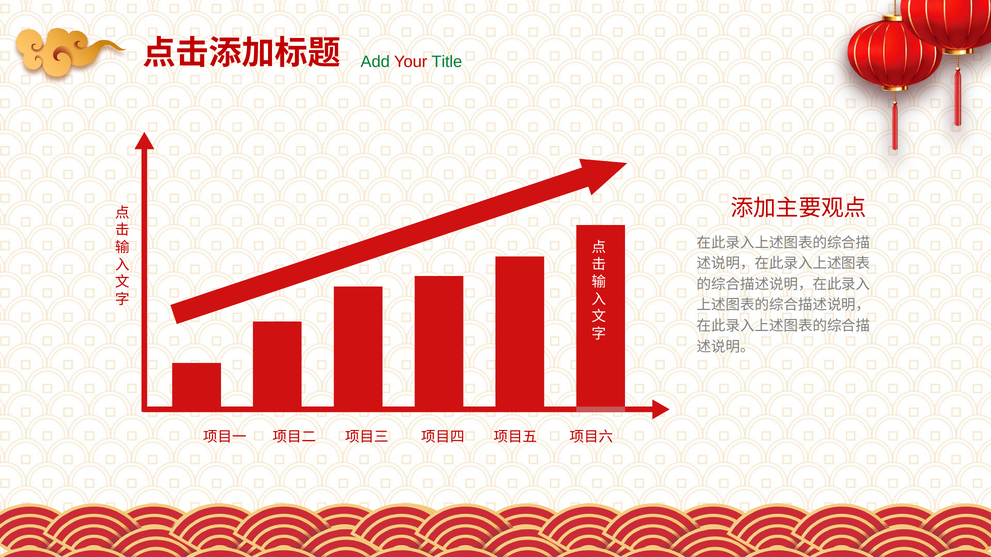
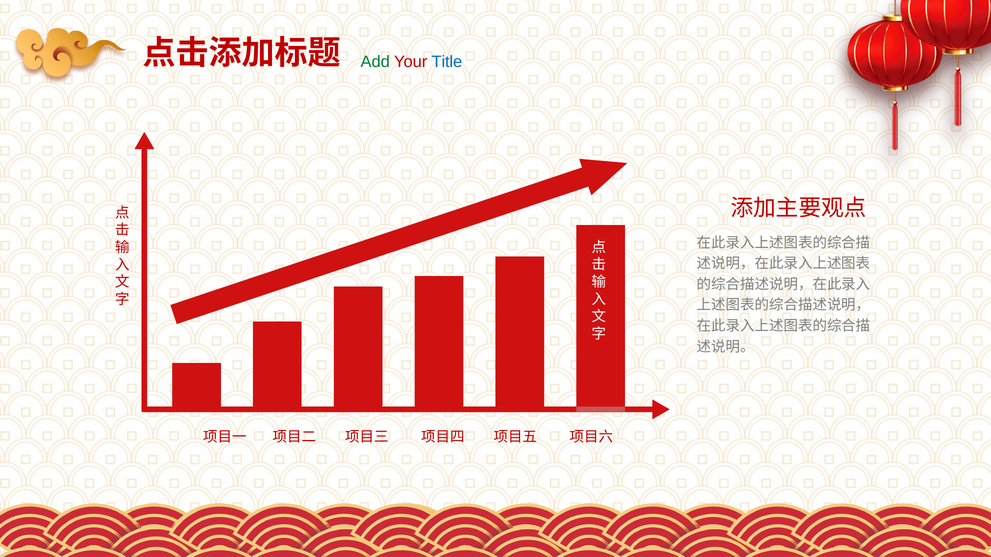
Title colour: green -> blue
